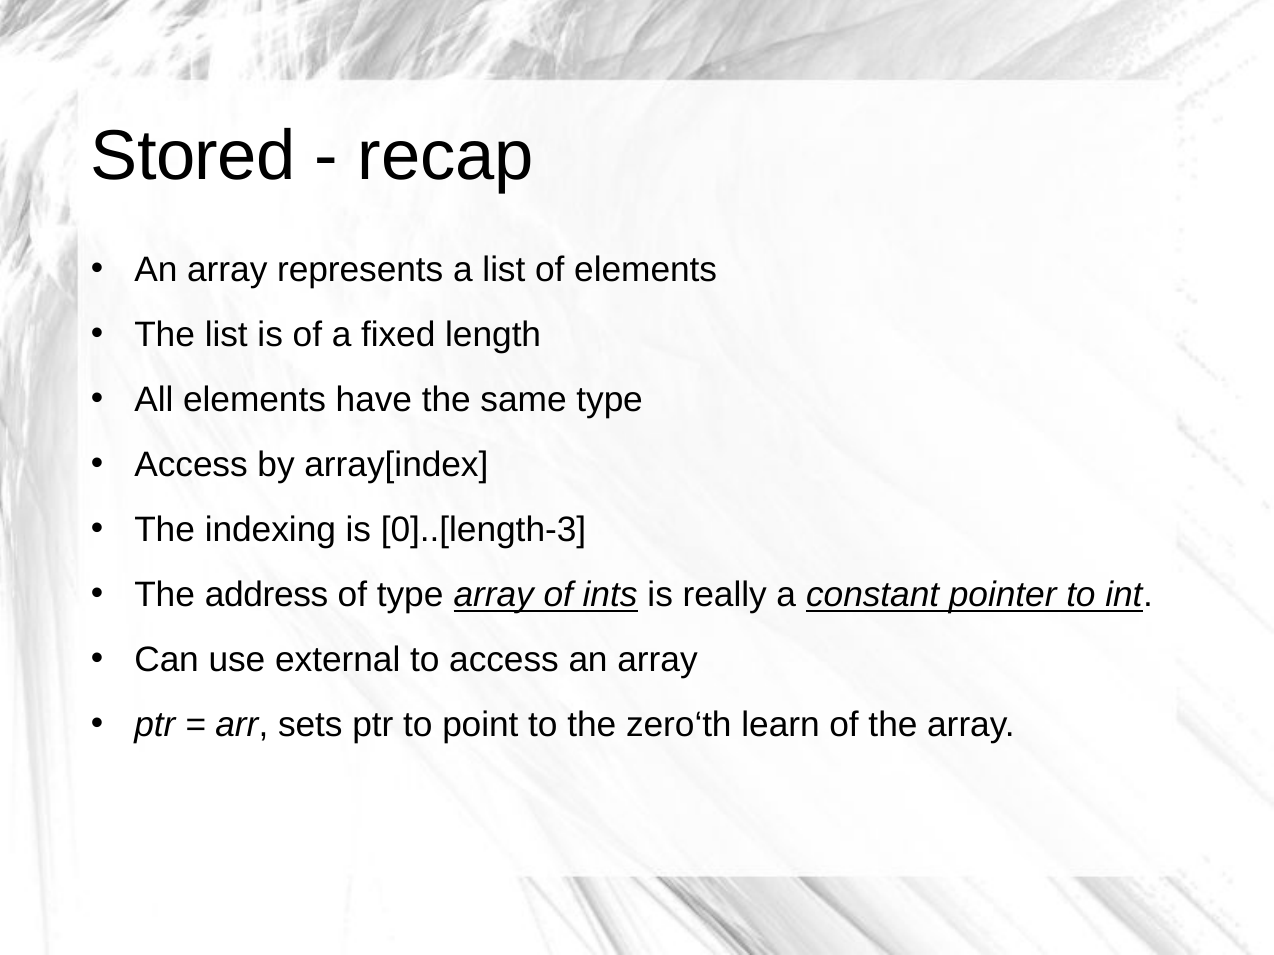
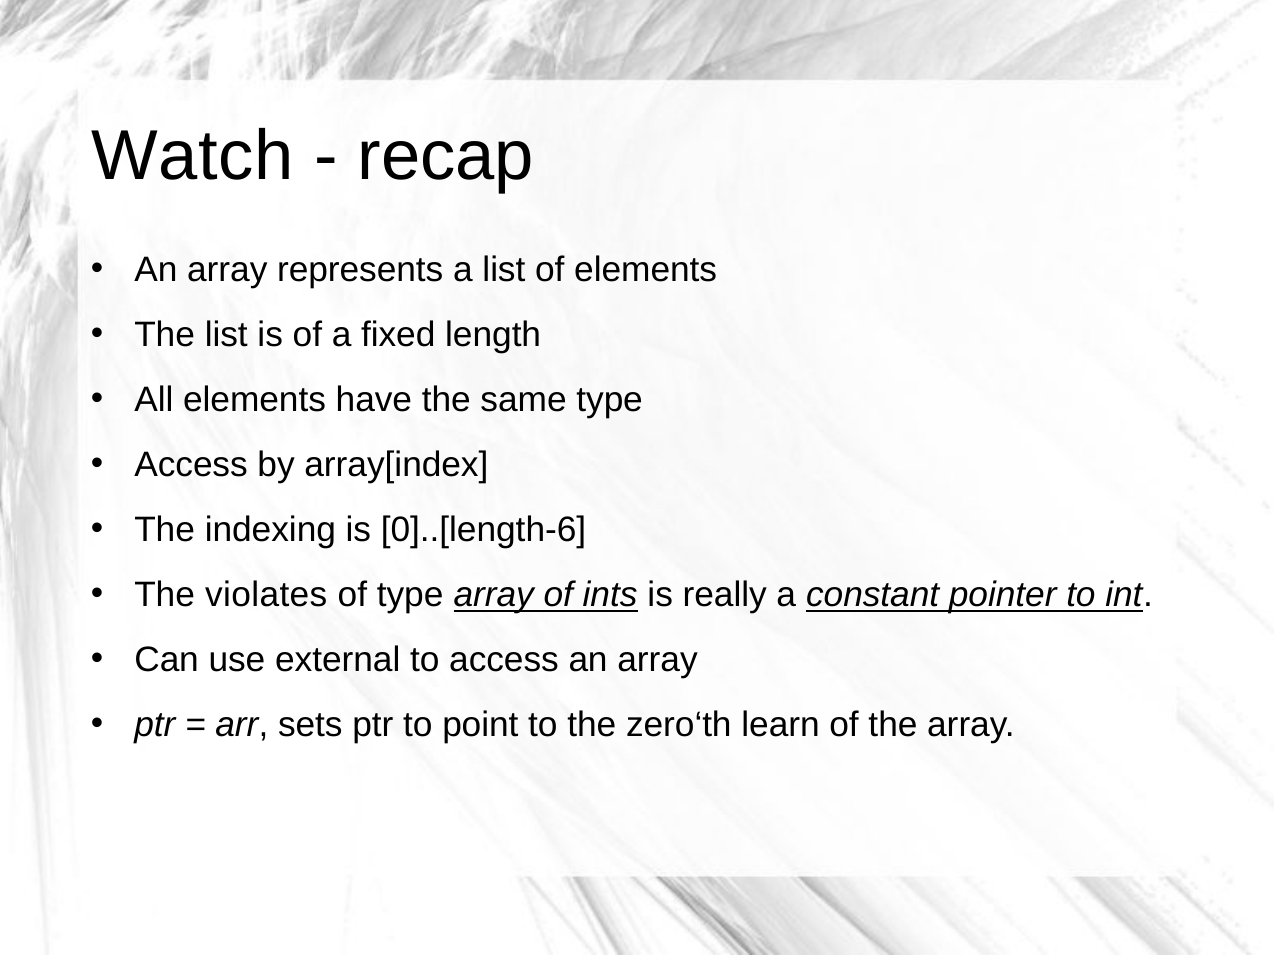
Stored: Stored -> Watch
0]..[length-3: 0]..[length-3 -> 0]..[length-6
address: address -> violates
